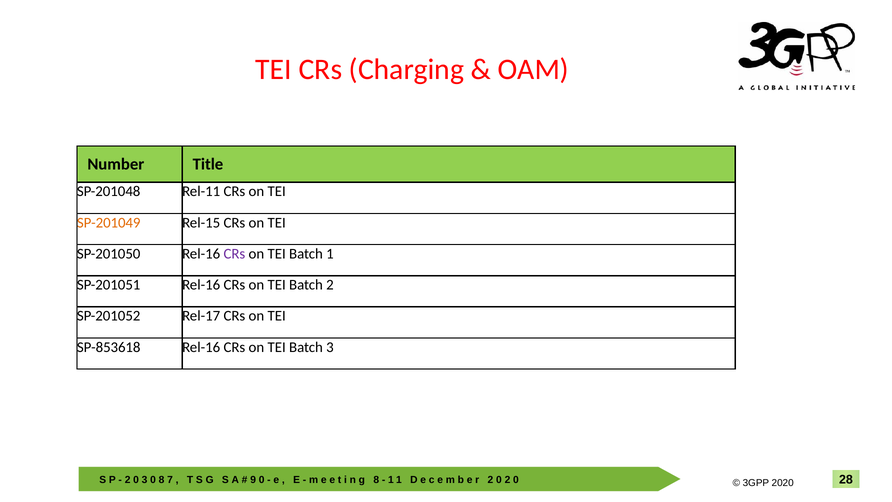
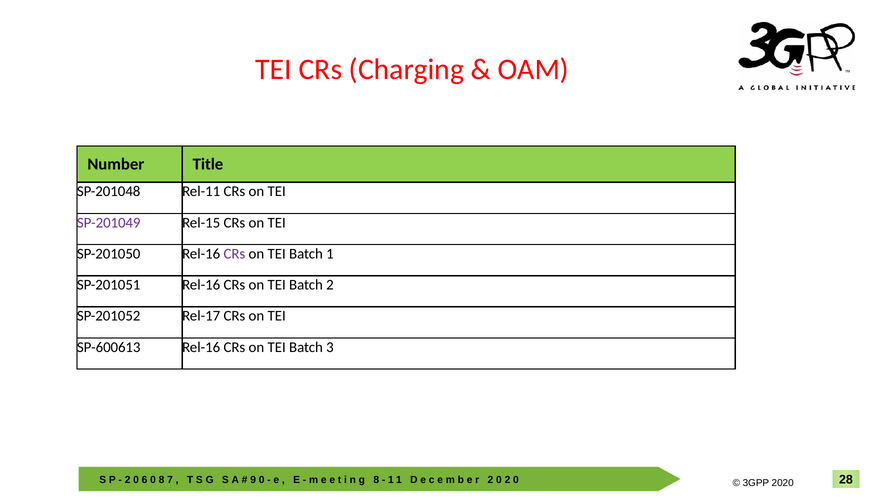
SP-201049 colour: orange -> purple
SP-853618: SP-853618 -> SP-600613
3 at (145, 480): 3 -> 6
